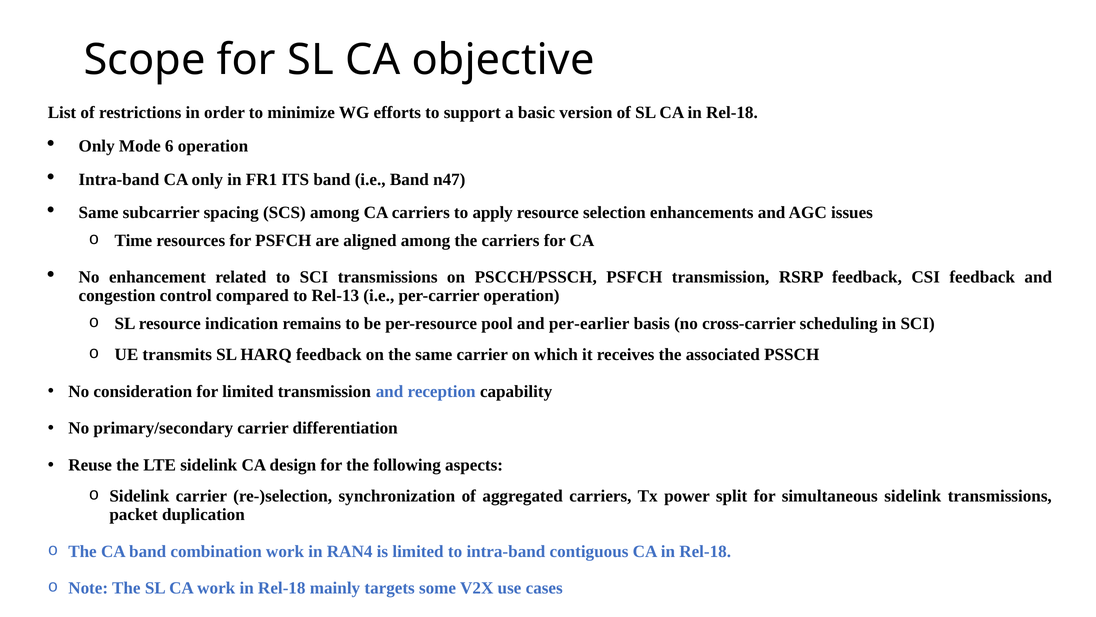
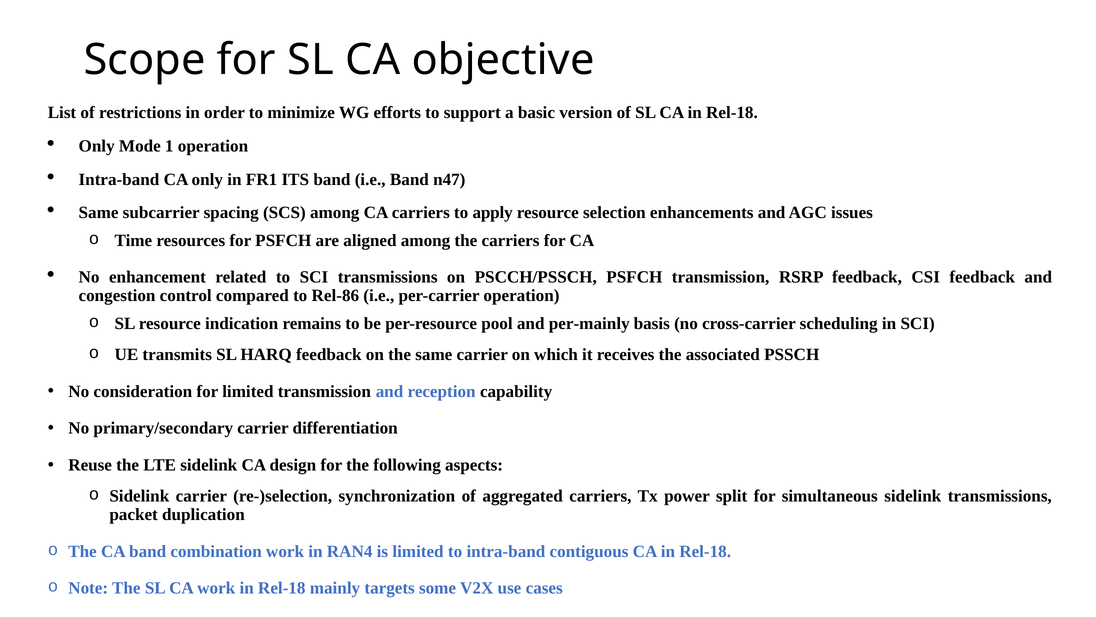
6: 6 -> 1
Rel-13: Rel-13 -> Rel-86
per-earlier: per-earlier -> per-mainly
